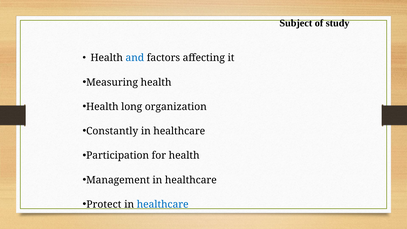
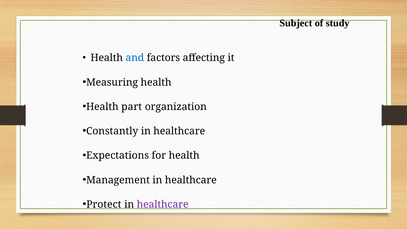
long: long -> part
Participation: Participation -> Expectations
healthcare at (163, 204) colour: blue -> purple
